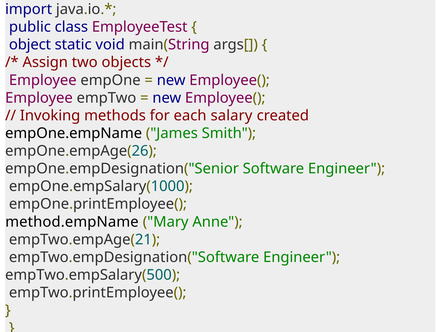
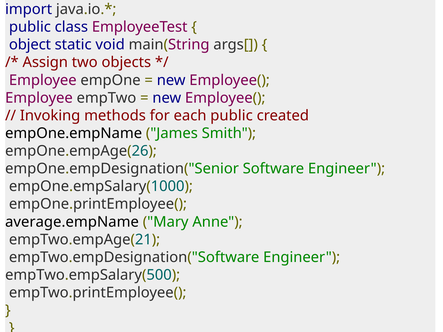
each salary: salary -> public
method.empName: method.empName -> average.empName
